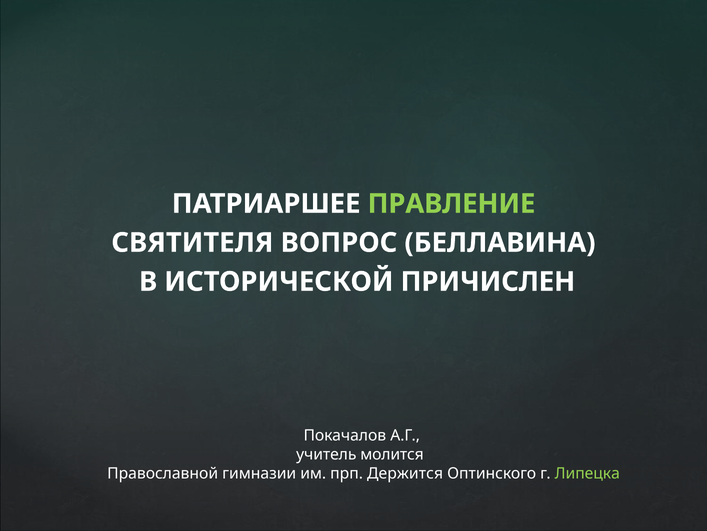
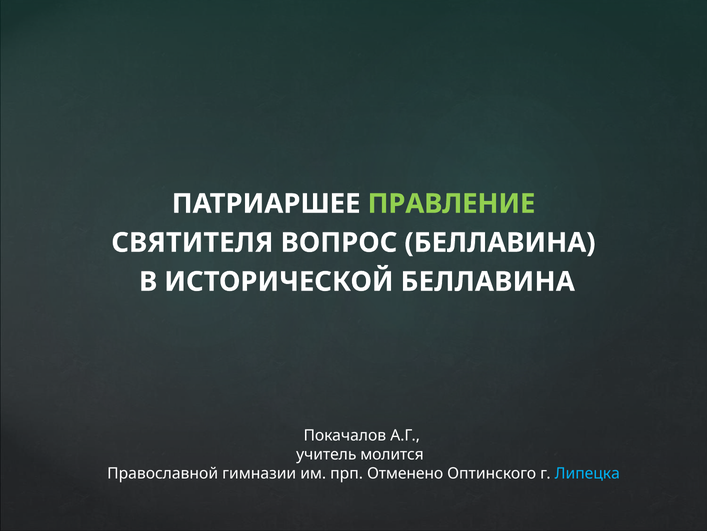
ИСТОРИЧЕСКОЙ ПРИЧИСЛЕН: ПРИЧИСЛЕН -> БЕЛЛАВИНА
Держится: Держится -> Отменено
Липецка colour: light green -> light blue
